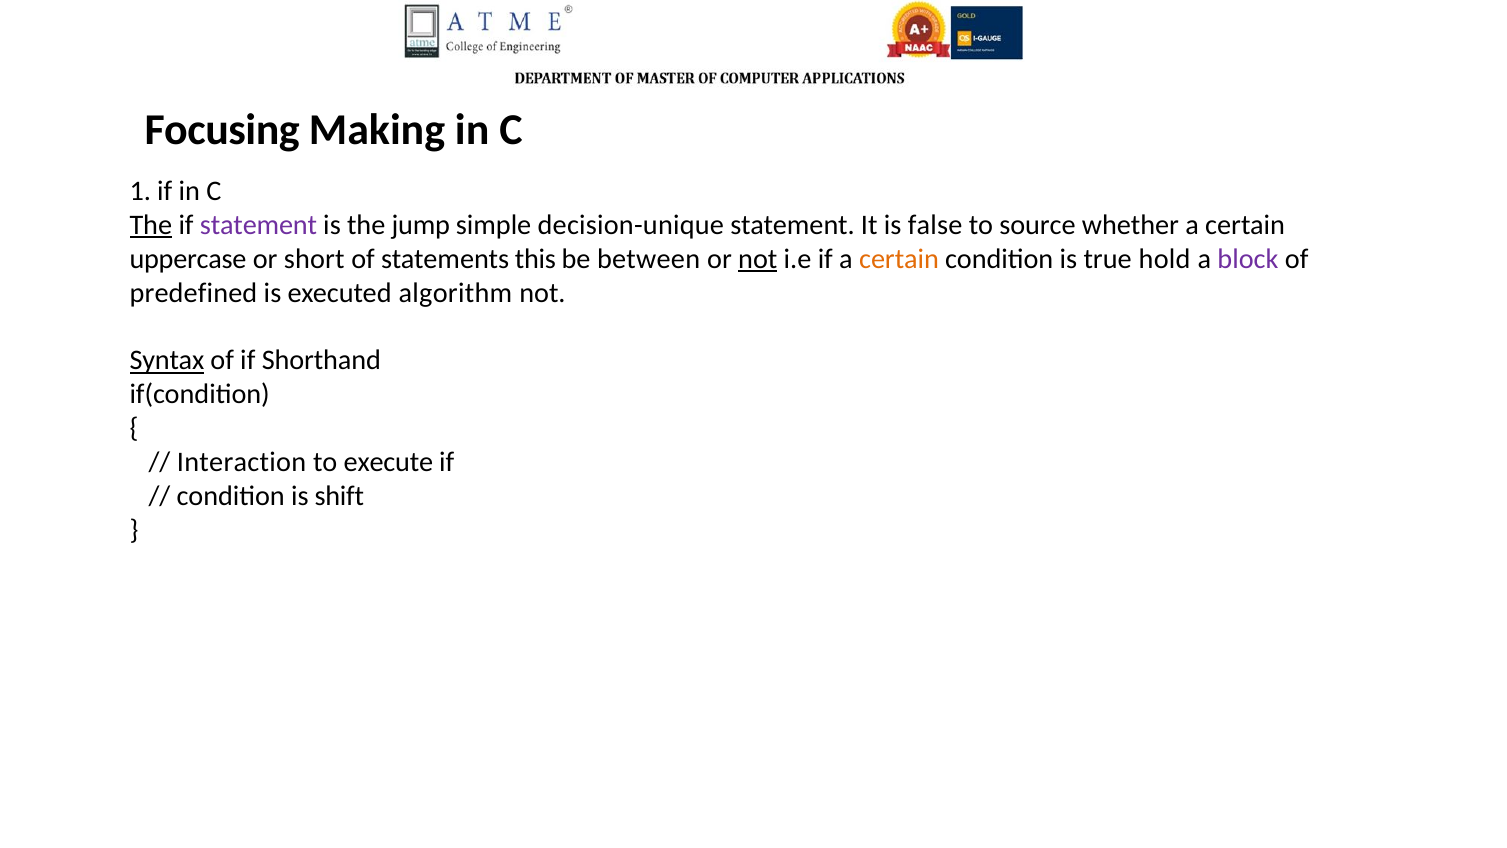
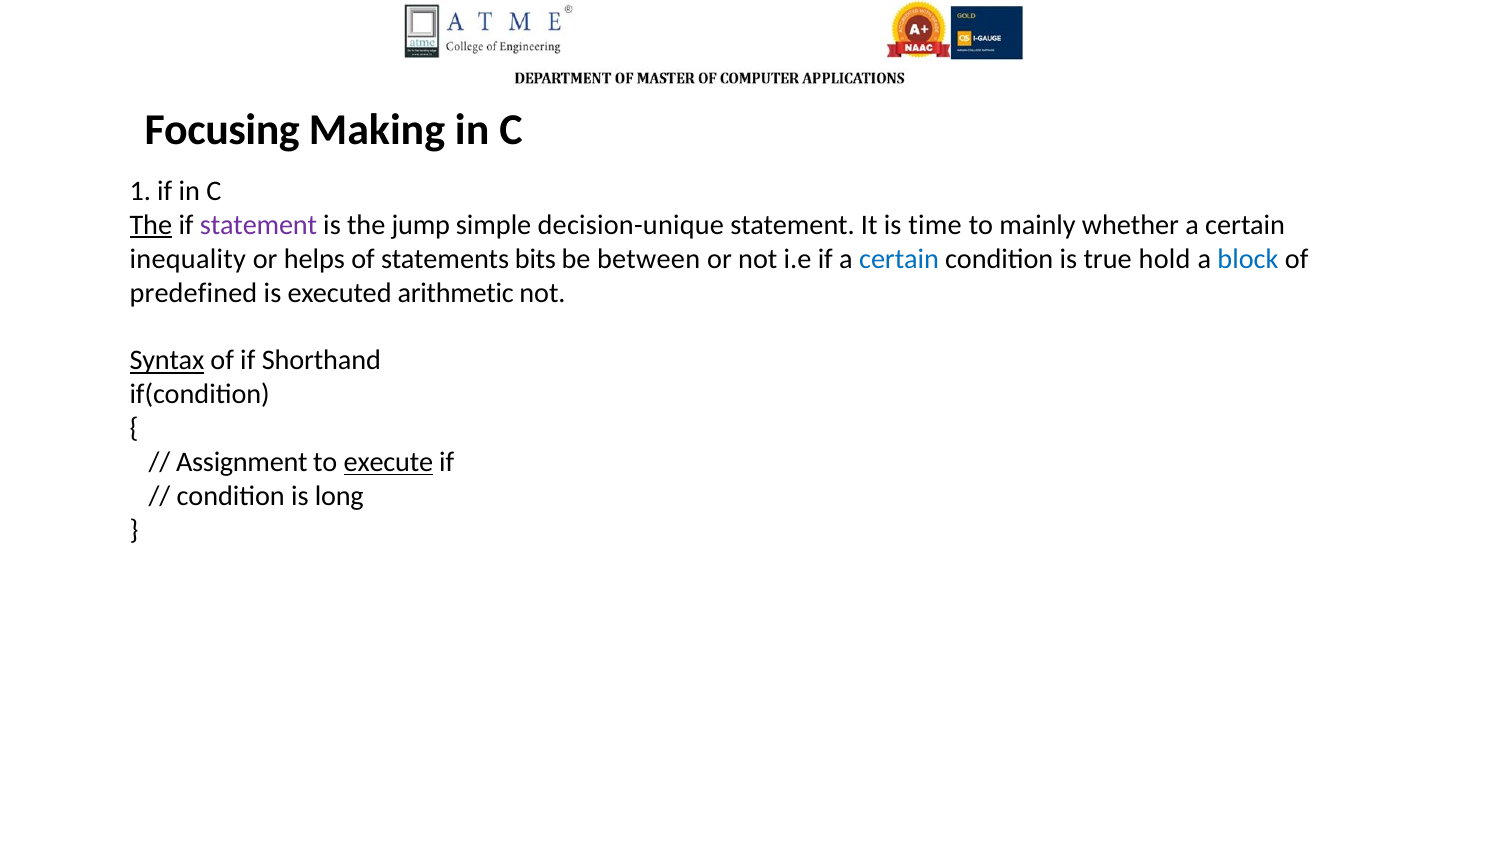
false: false -> time
source: source -> mainly
uppercase: uppercase -> inequality
short: short -> helps
this: this -> bits
not at (758, 259) underline: present -> none
certain at (899, 259) colour: orange -> blue
block colour: purple -> blue
algorithm: algorithm -> arithmetic
Interaction: Interaction -> Assignment
execute underline: none -> present
shift: shift -> long
